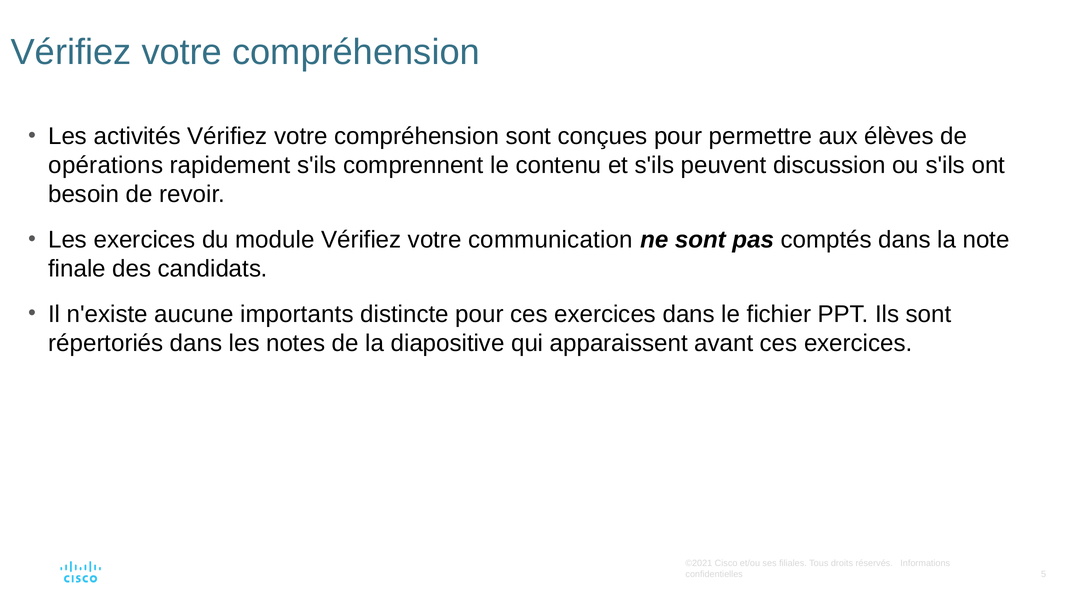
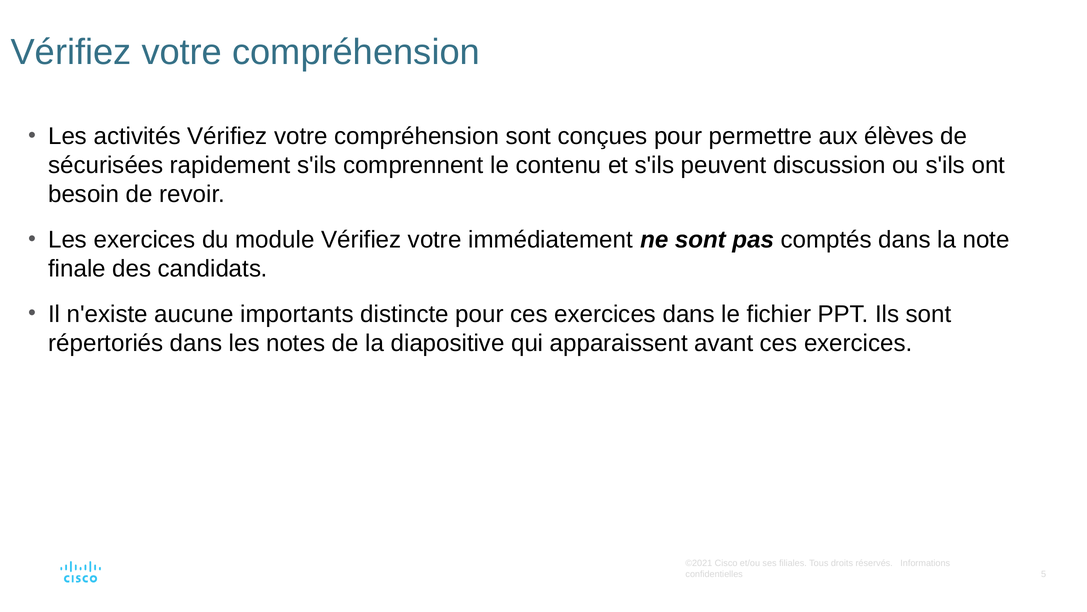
opérations: opérations -> sécurisées
communication: communication -> immédiatement
